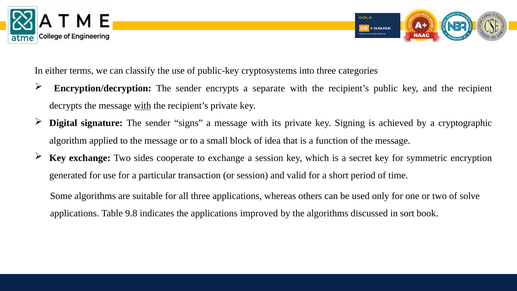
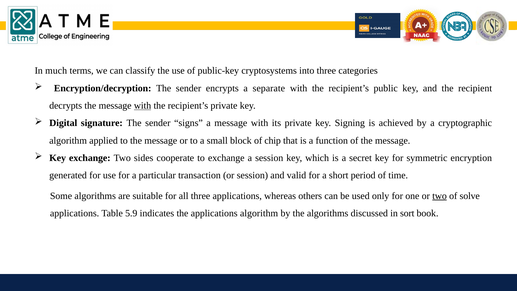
either: either -> much
idea: idea -> chip
two at (440, 196) underline: none -> present
9.8: 9.8 -> 5.9
applications improved: improved -> algorithm
